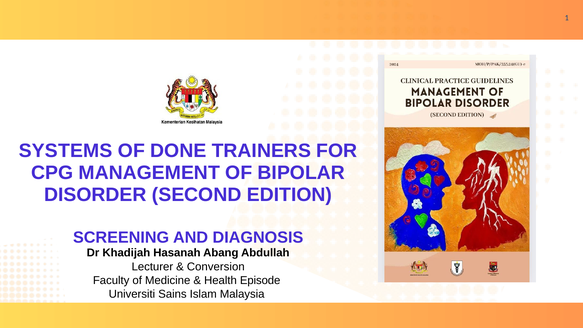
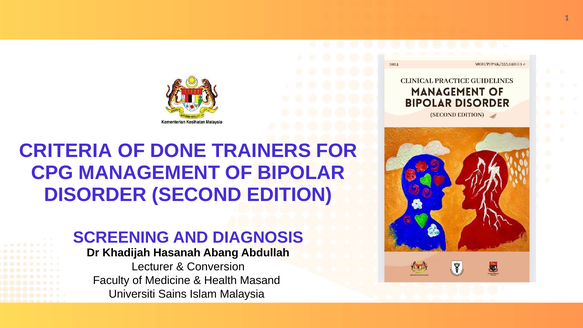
SYSTEMS: SYSTEMS -> CRITERIA
Episode: Episode -> Masand
